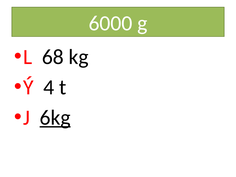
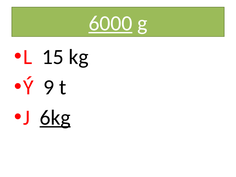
6000 underline: none -> present
68: 68 -> 15
4: 4 -> 9
